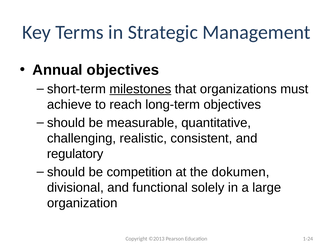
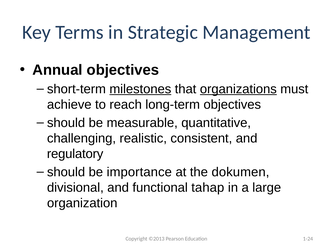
organizations underline: none -> present
competition: competition -> importance
solely: solely -> tahap
